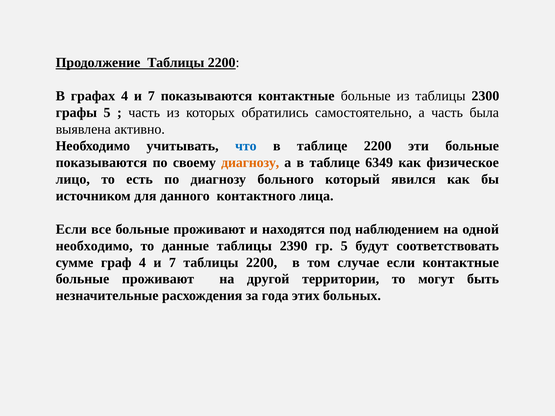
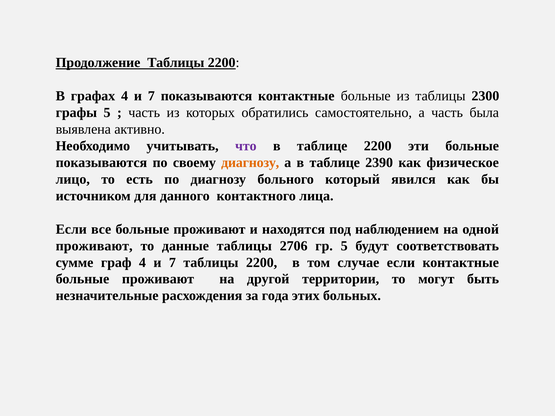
что colour: blue -> purple
6349: 6349 -> 2390
необходимо at (94, 246): необходимо -> проживают
2390: 2390 -> 2706
